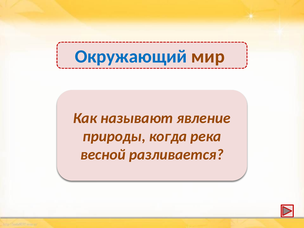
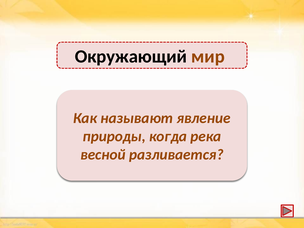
Окружающий colour: blue -> black
